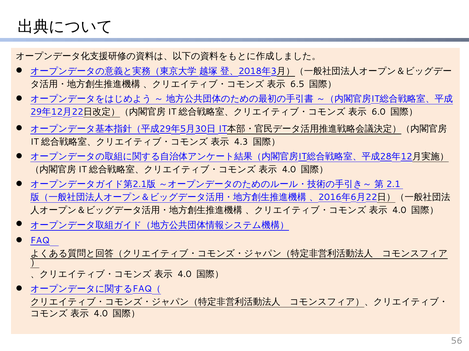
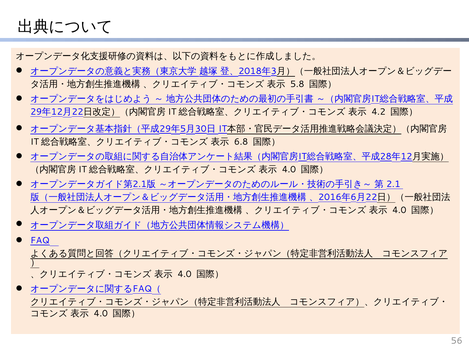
6.5: 6.5 -> 5.8
6.0: 6.0 -> 4.2
4.3: 4.3 -> 6.8
